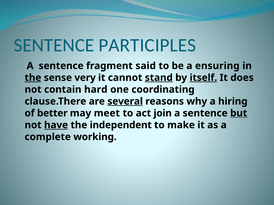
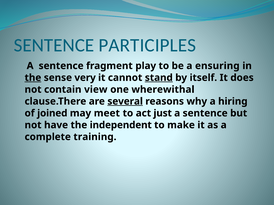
said: said -> play
itself underline: present -> none
hard: hard -> view
coordinating: coordinating -> wherewithal
better: better -> joined
join: join -> just
but underline: present -> none
have underline: present -> none
working: working -> training
